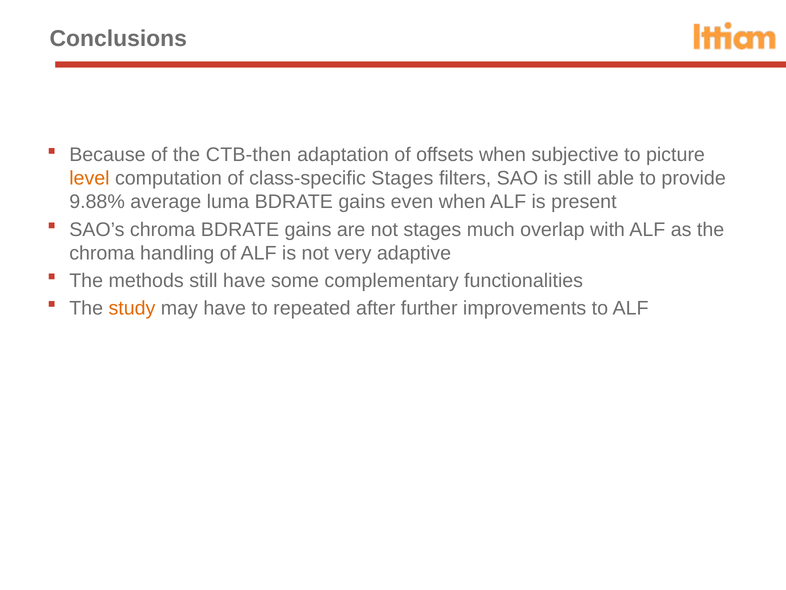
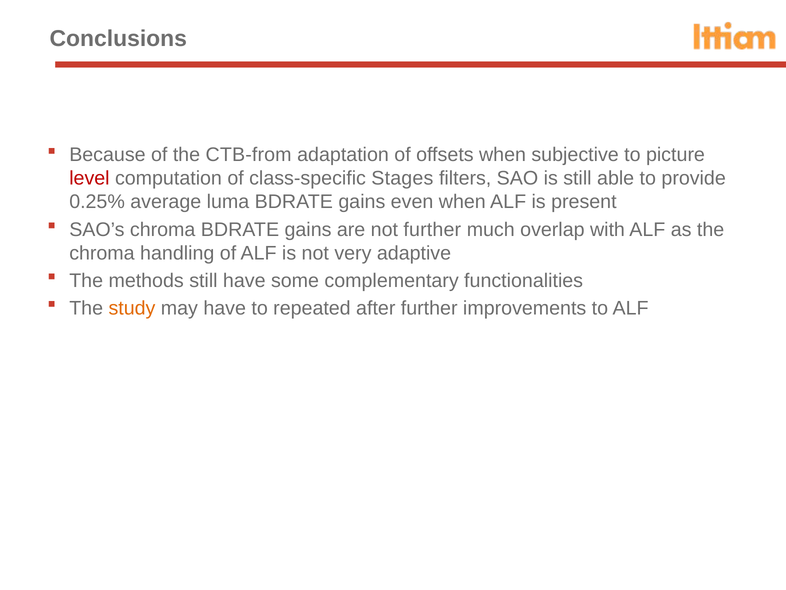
CTB-then: CTB-then -> CTB-from
level colour: orange -> red
9.88%: 9.88% -> 0.25%
not stages: stages -> further
